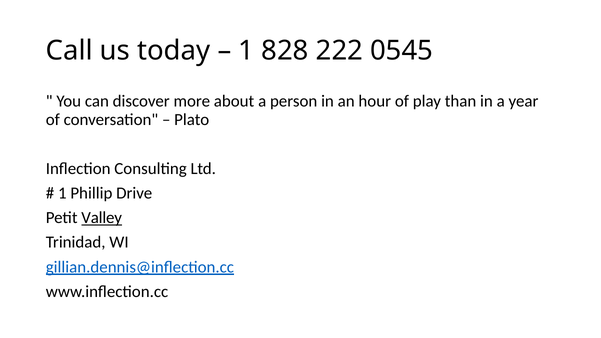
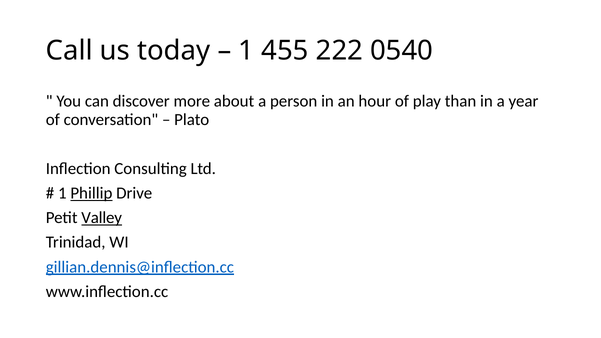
828: 828 -> 455
0545: 0545 -> 0540
Phillip underline: none -> present
